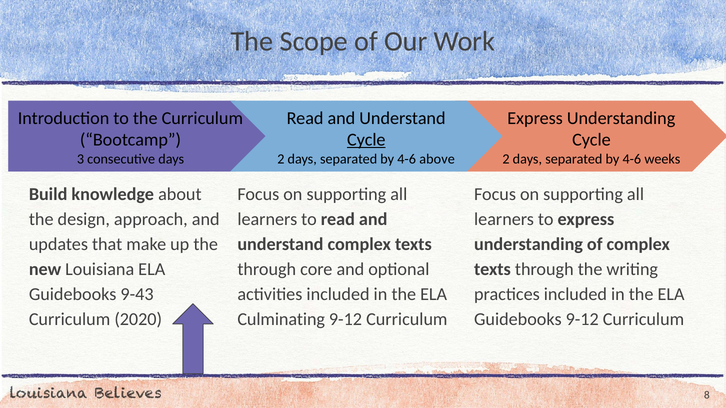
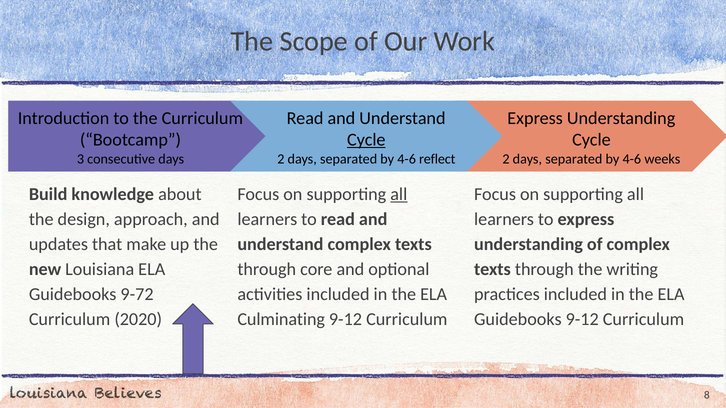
above: above -> reflect
all at (399, 194) underline: none -> present
9-43: 9-43 -> 9-72
